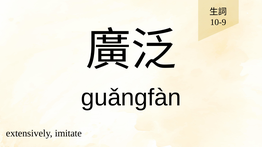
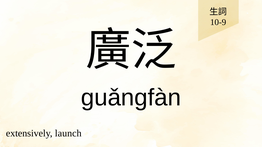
imitate: imitate -> launch
